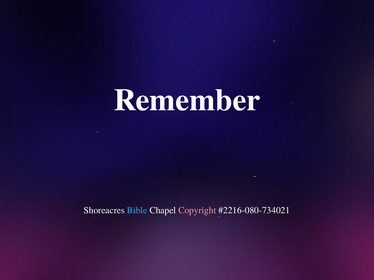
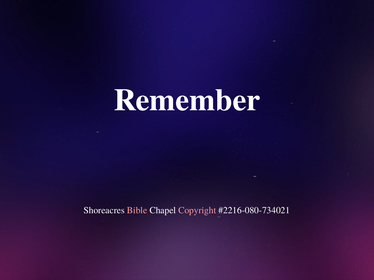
Bible colour: light blue -> pink
